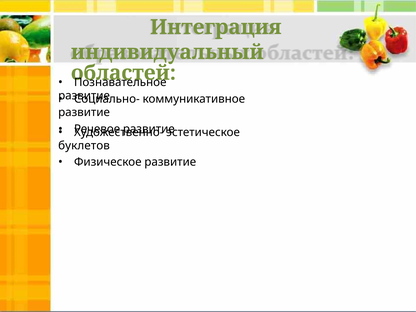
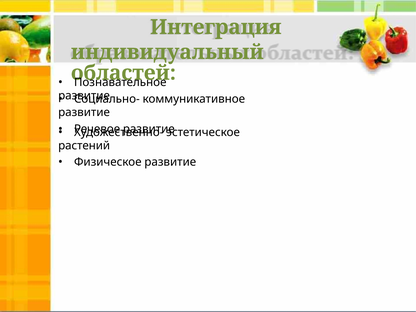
буклетов: буклетов -> растений
